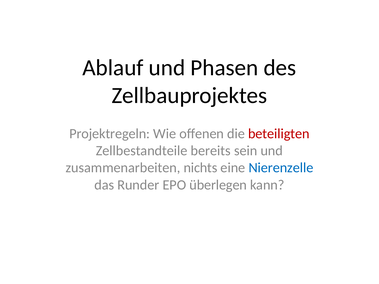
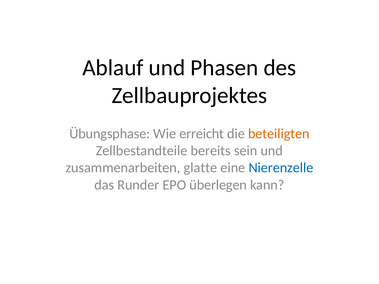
Projektregeln: Projektregeln -> Übungsphase
offenen: offenen -> erreicht
beteiligten colour: red -> orange
nichts: nichts -> glatte
